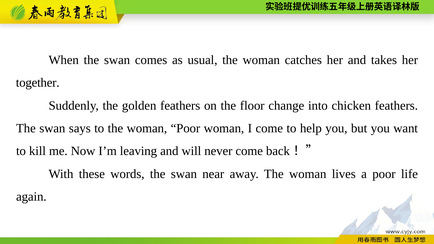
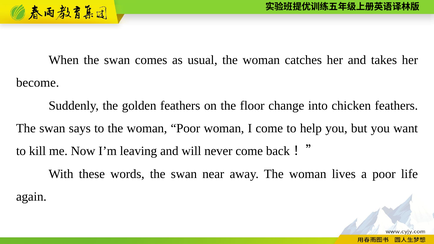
together: together -> become
